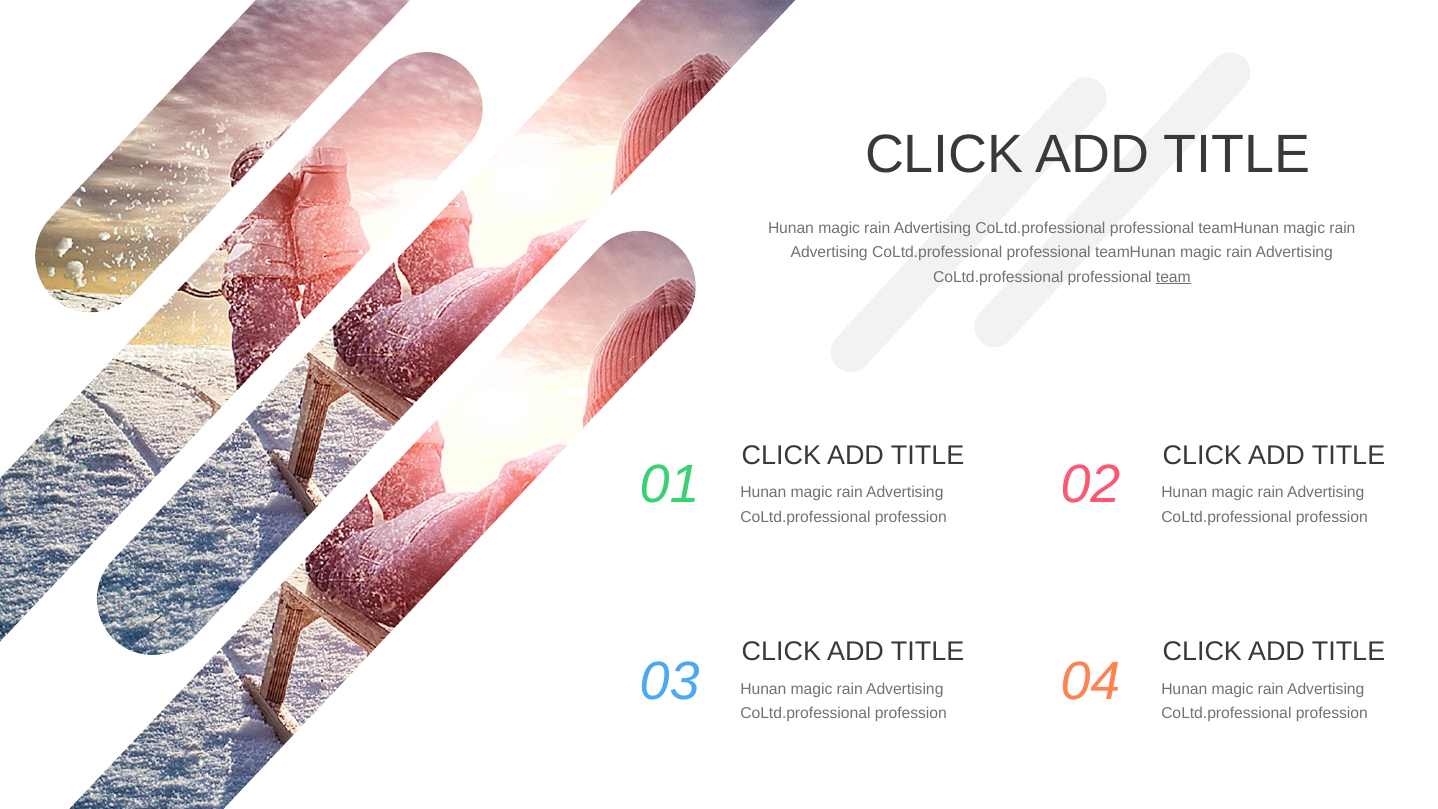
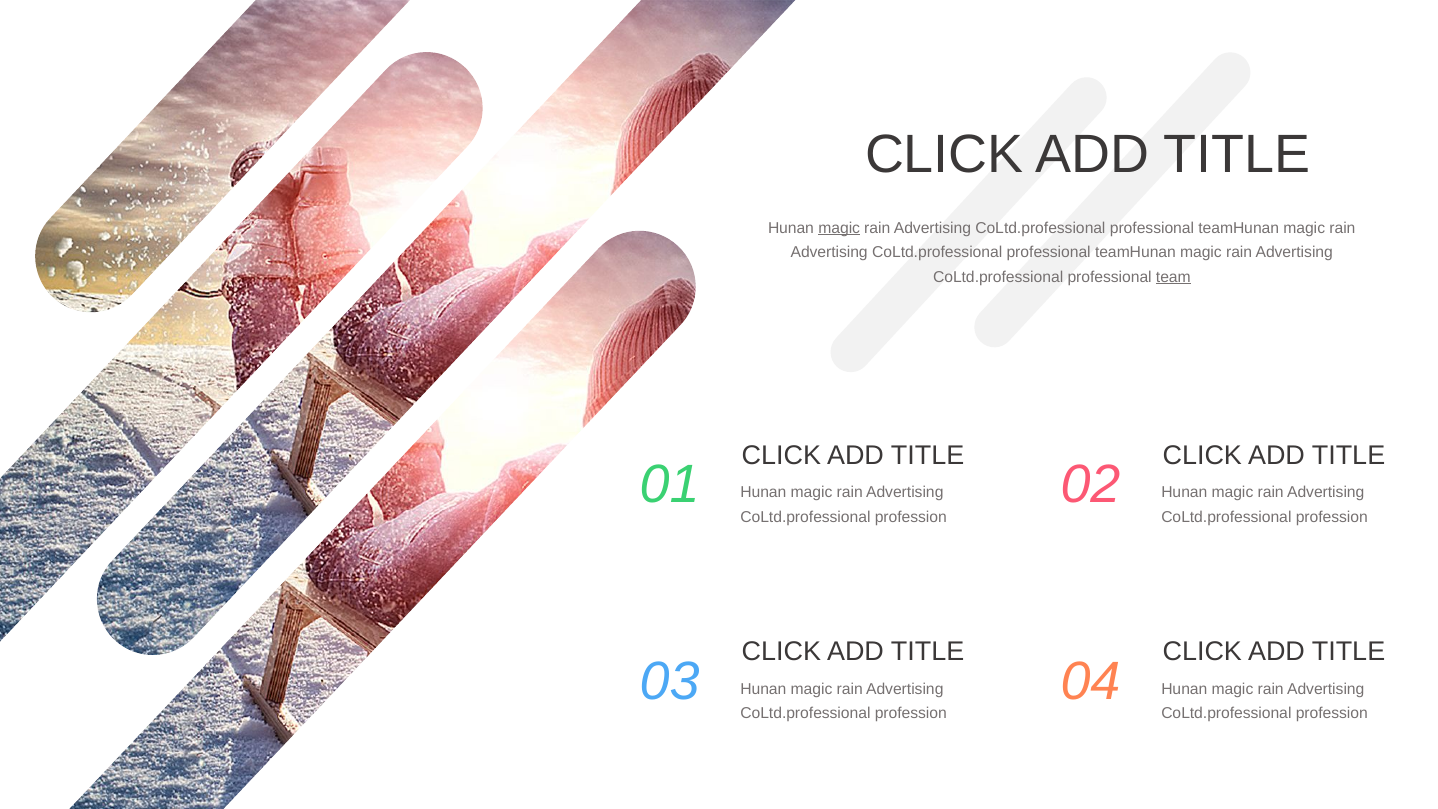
magic at (839, 228) underline: none -> present
